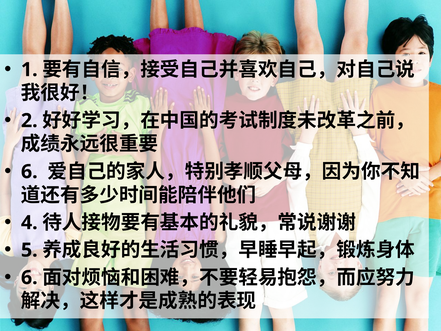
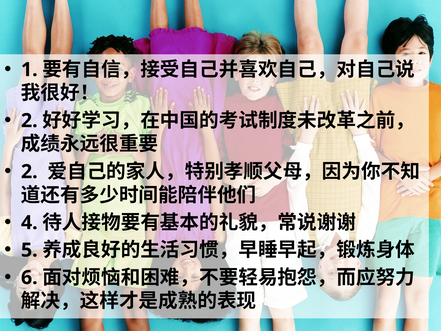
6 at (29, 172): 6 -> 2
